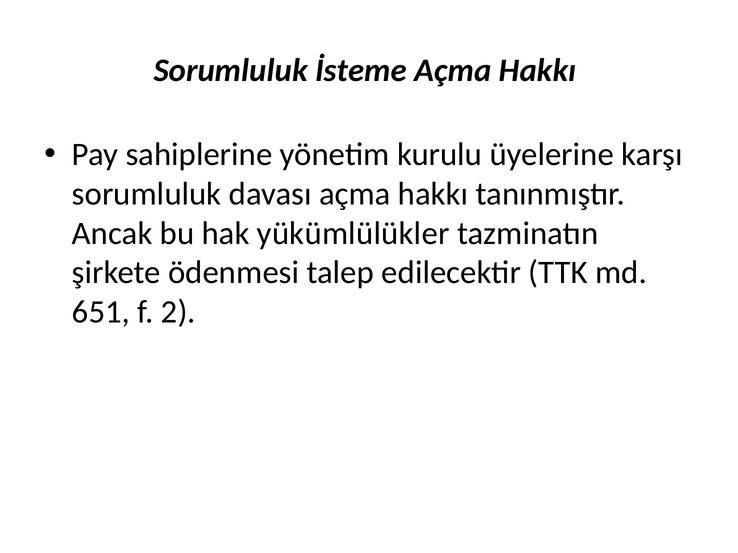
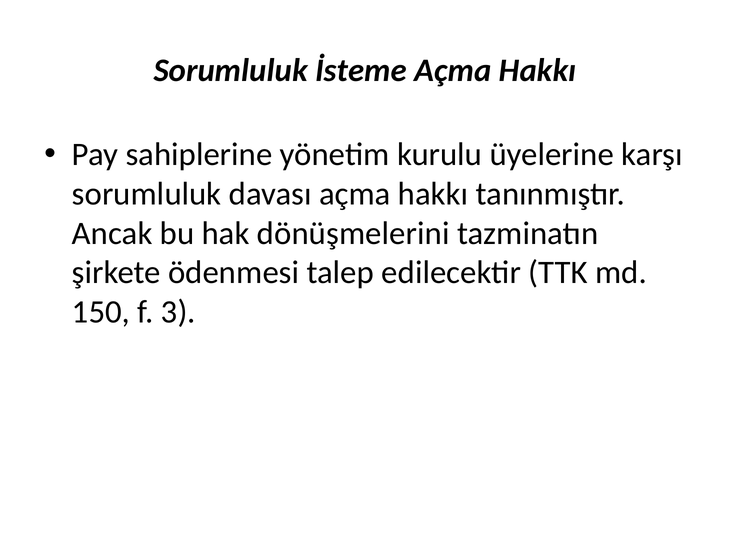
yükümlülükler: yükümlülükler -> dönüşmelerini
651: 651 -> 150
2: 2 -> 3
